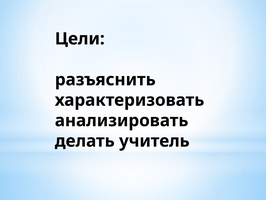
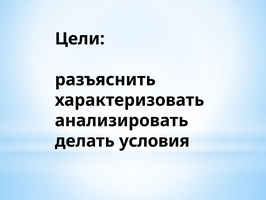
учитель: учитель -> условия
